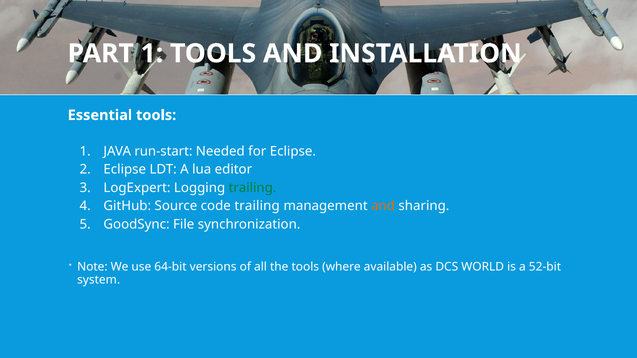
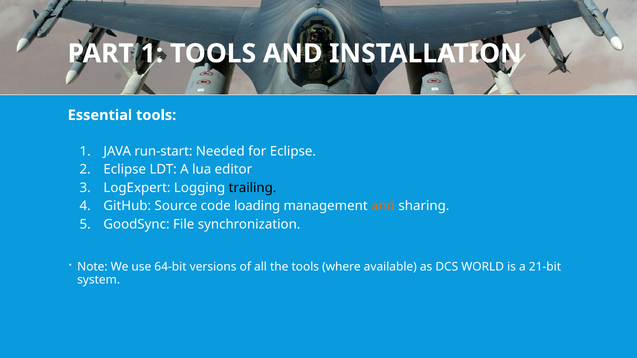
trailing at (252, 188) colour: green -> black
code trailing: trailing -> loading
52-bit: 52-bit -> 21-bit
